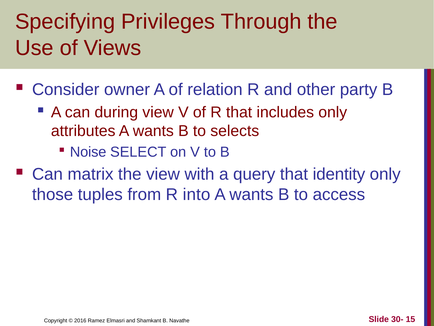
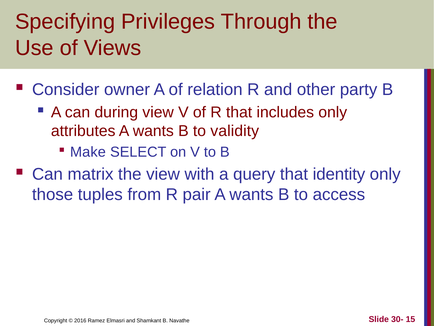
selects: selects -> validity
Noise: Noise -> Make
into: into -> pair
